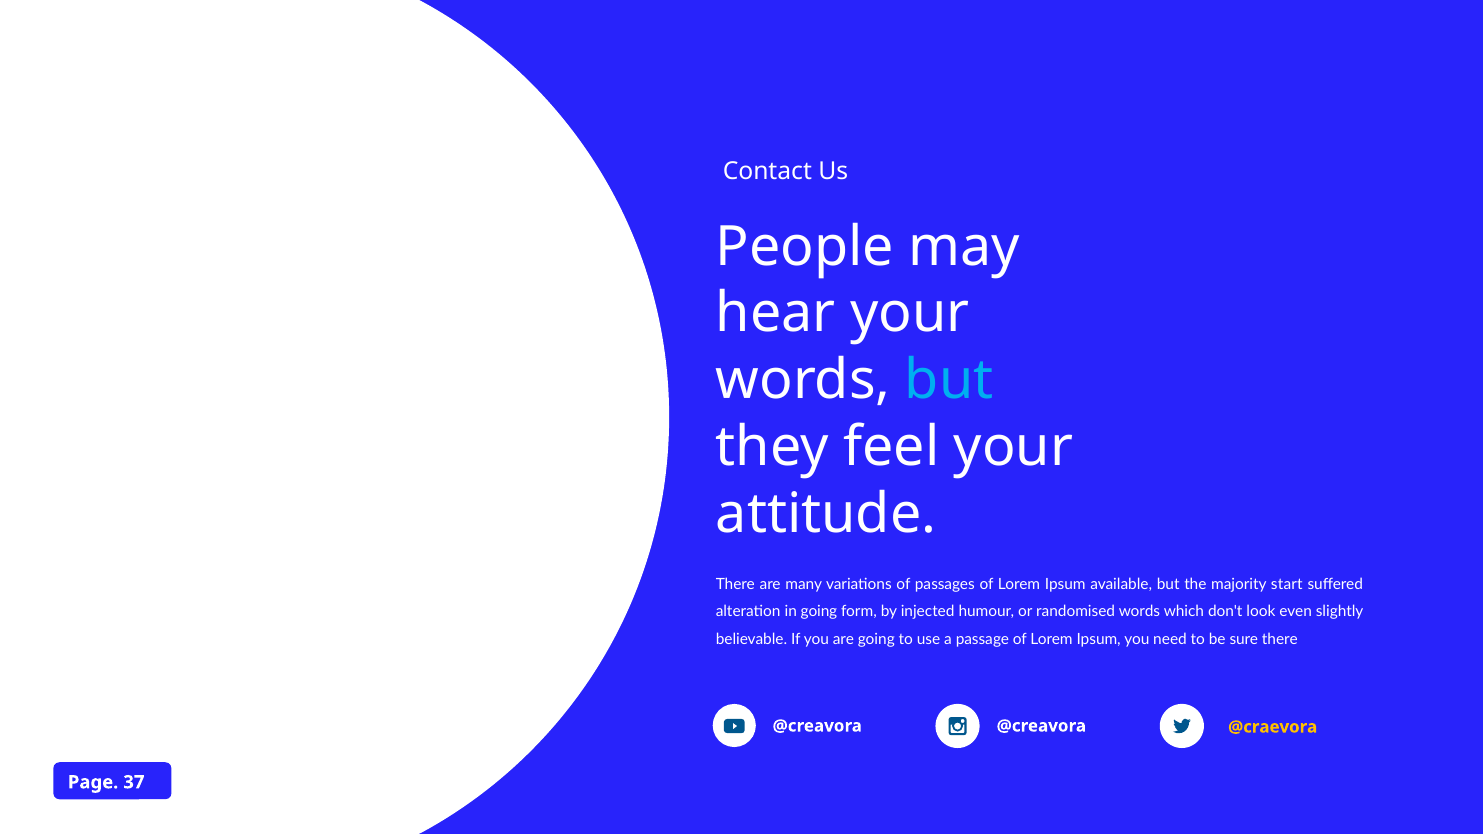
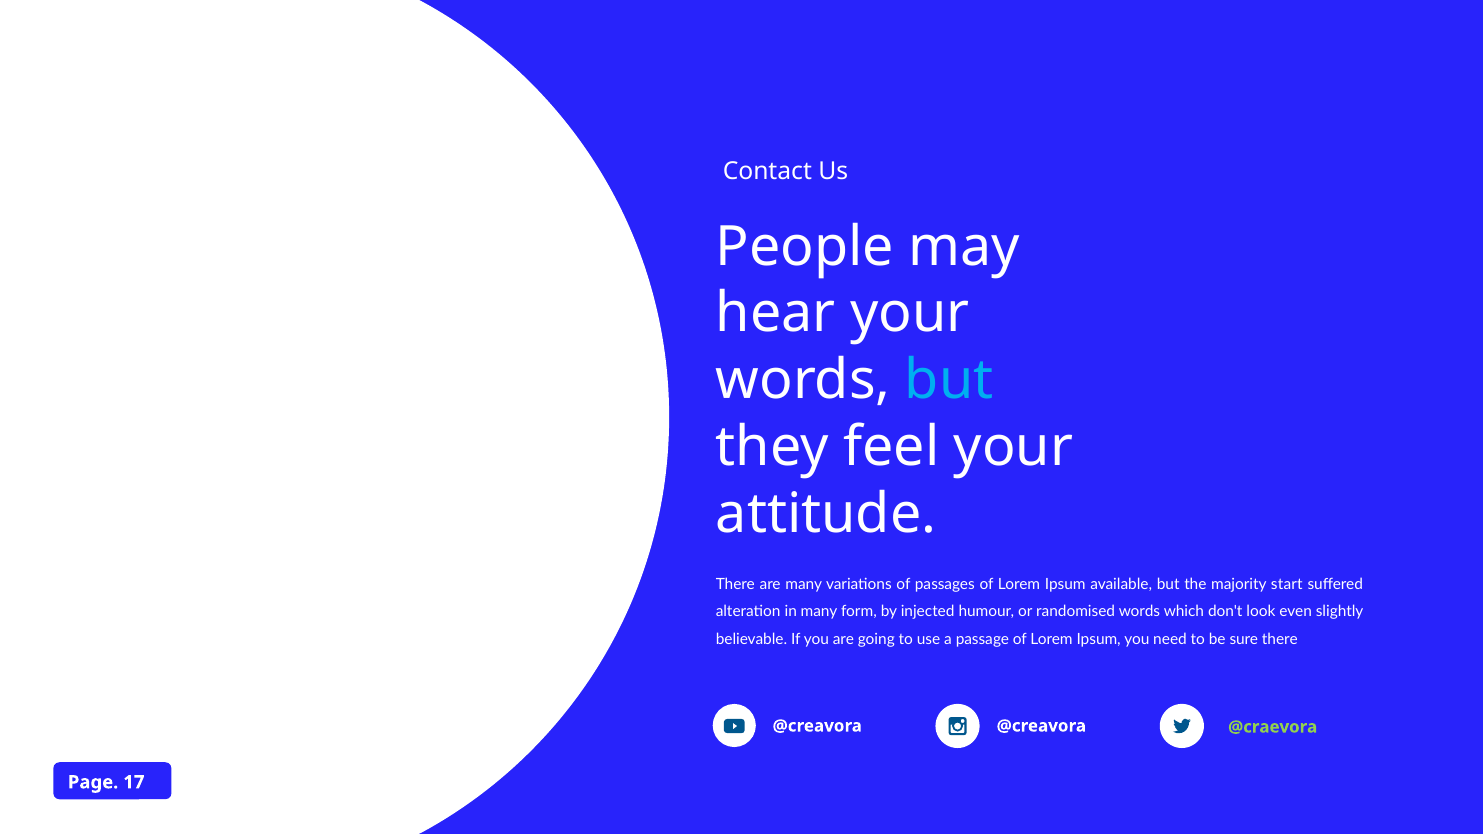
in going: going -> many
@craevora colour: yellow -> light green
37: 37 -> 17
